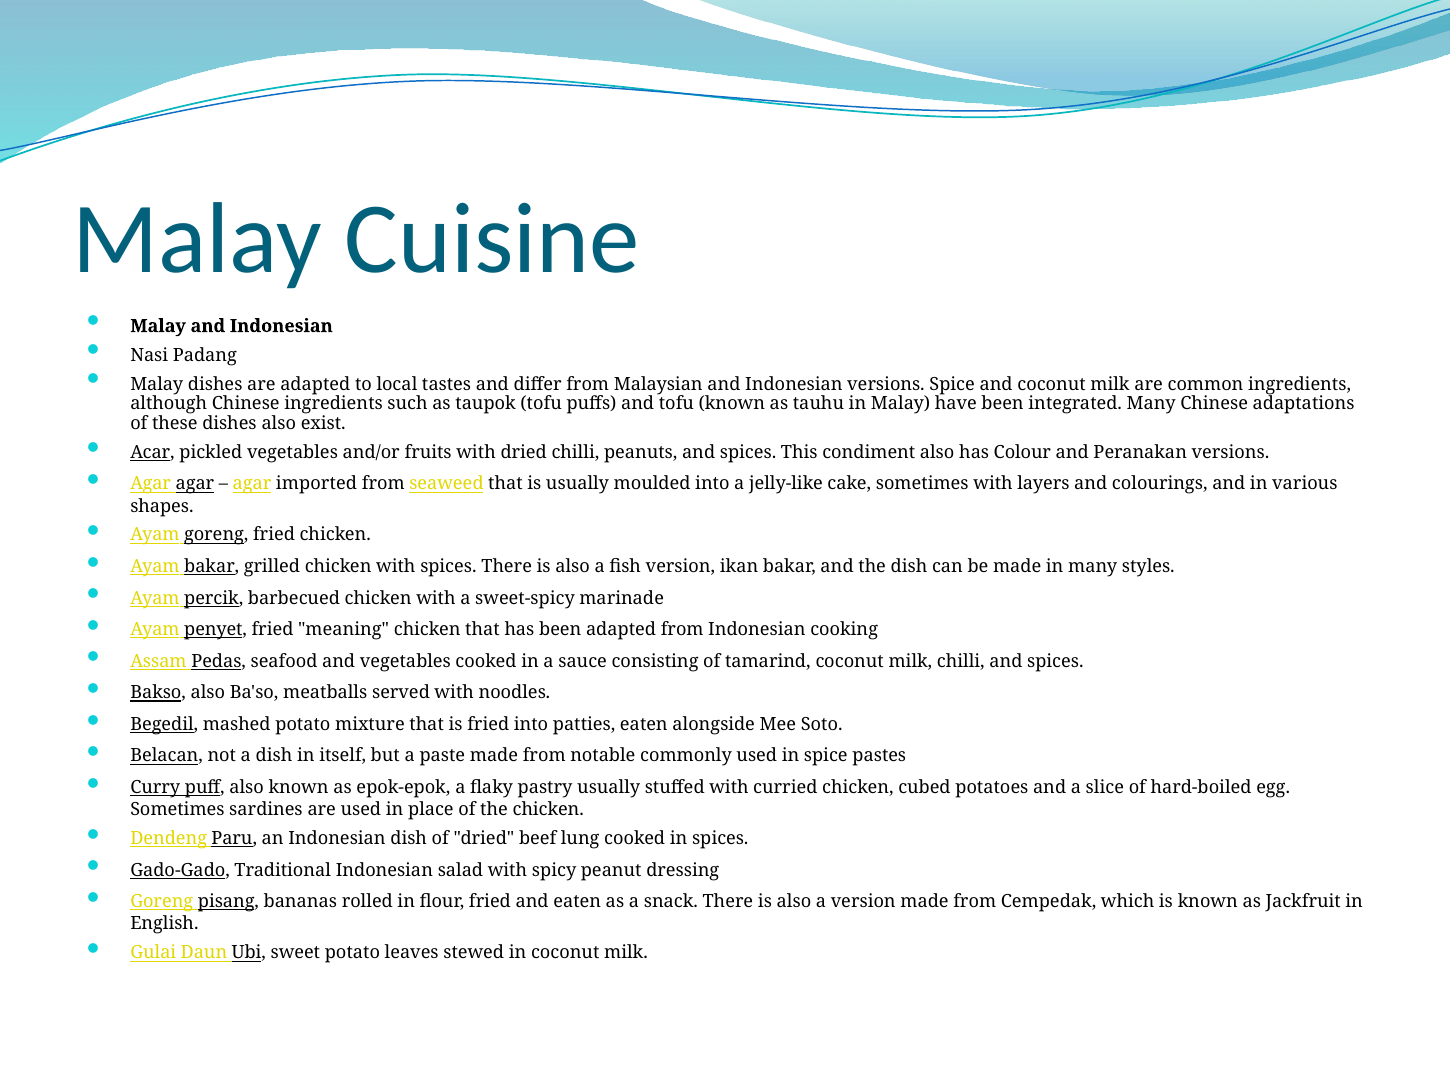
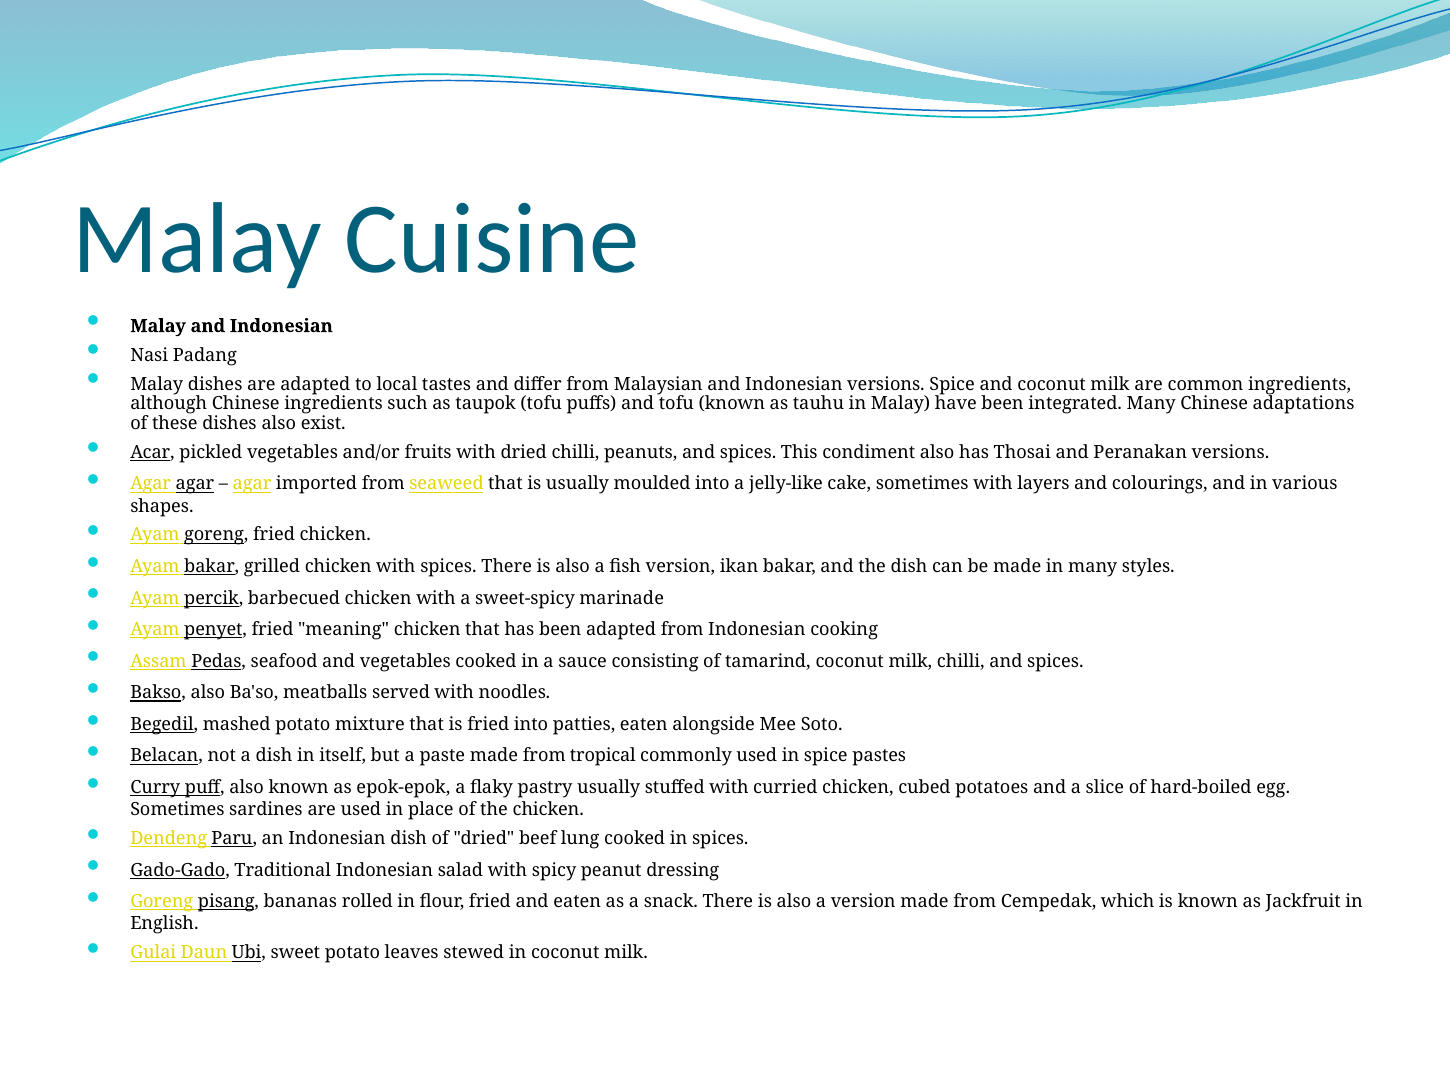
Colour: Colour -> Thosai
notable: notable -> tropical
